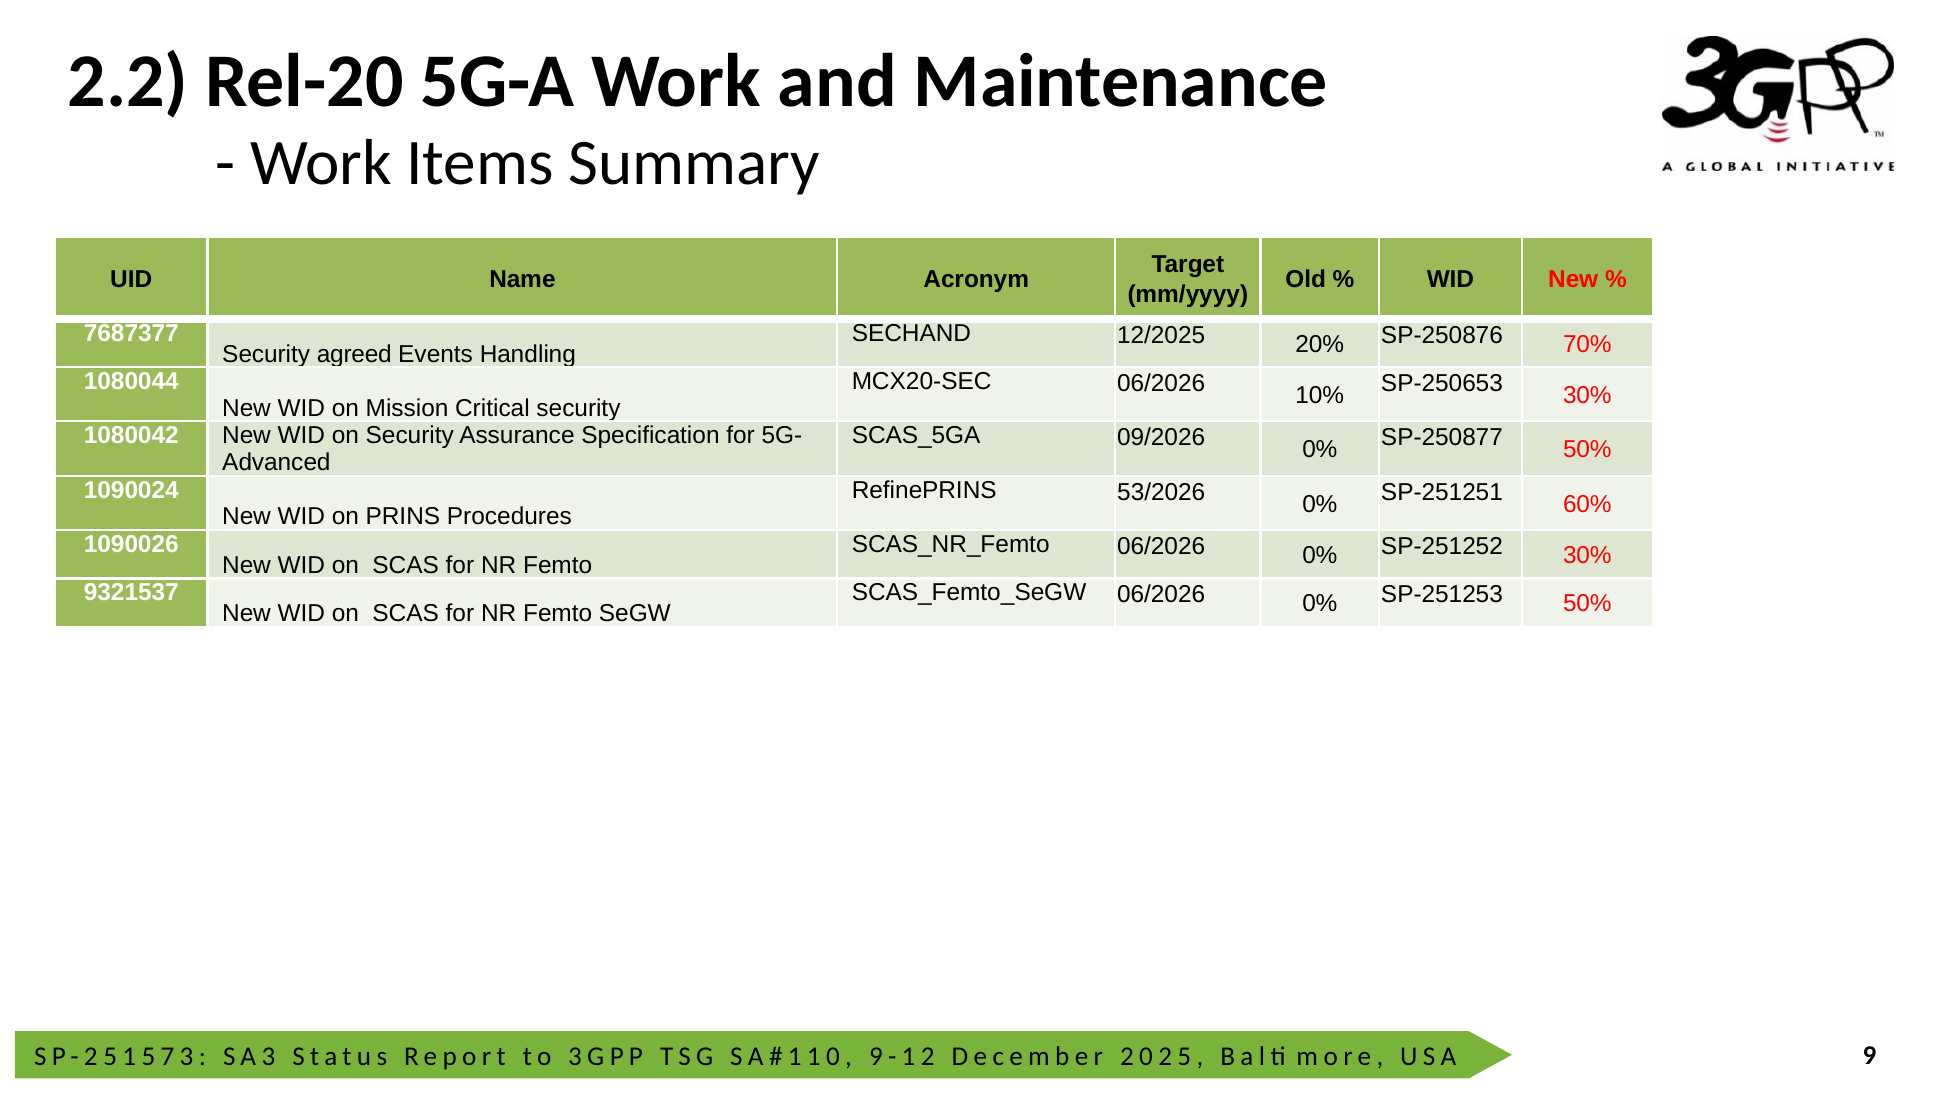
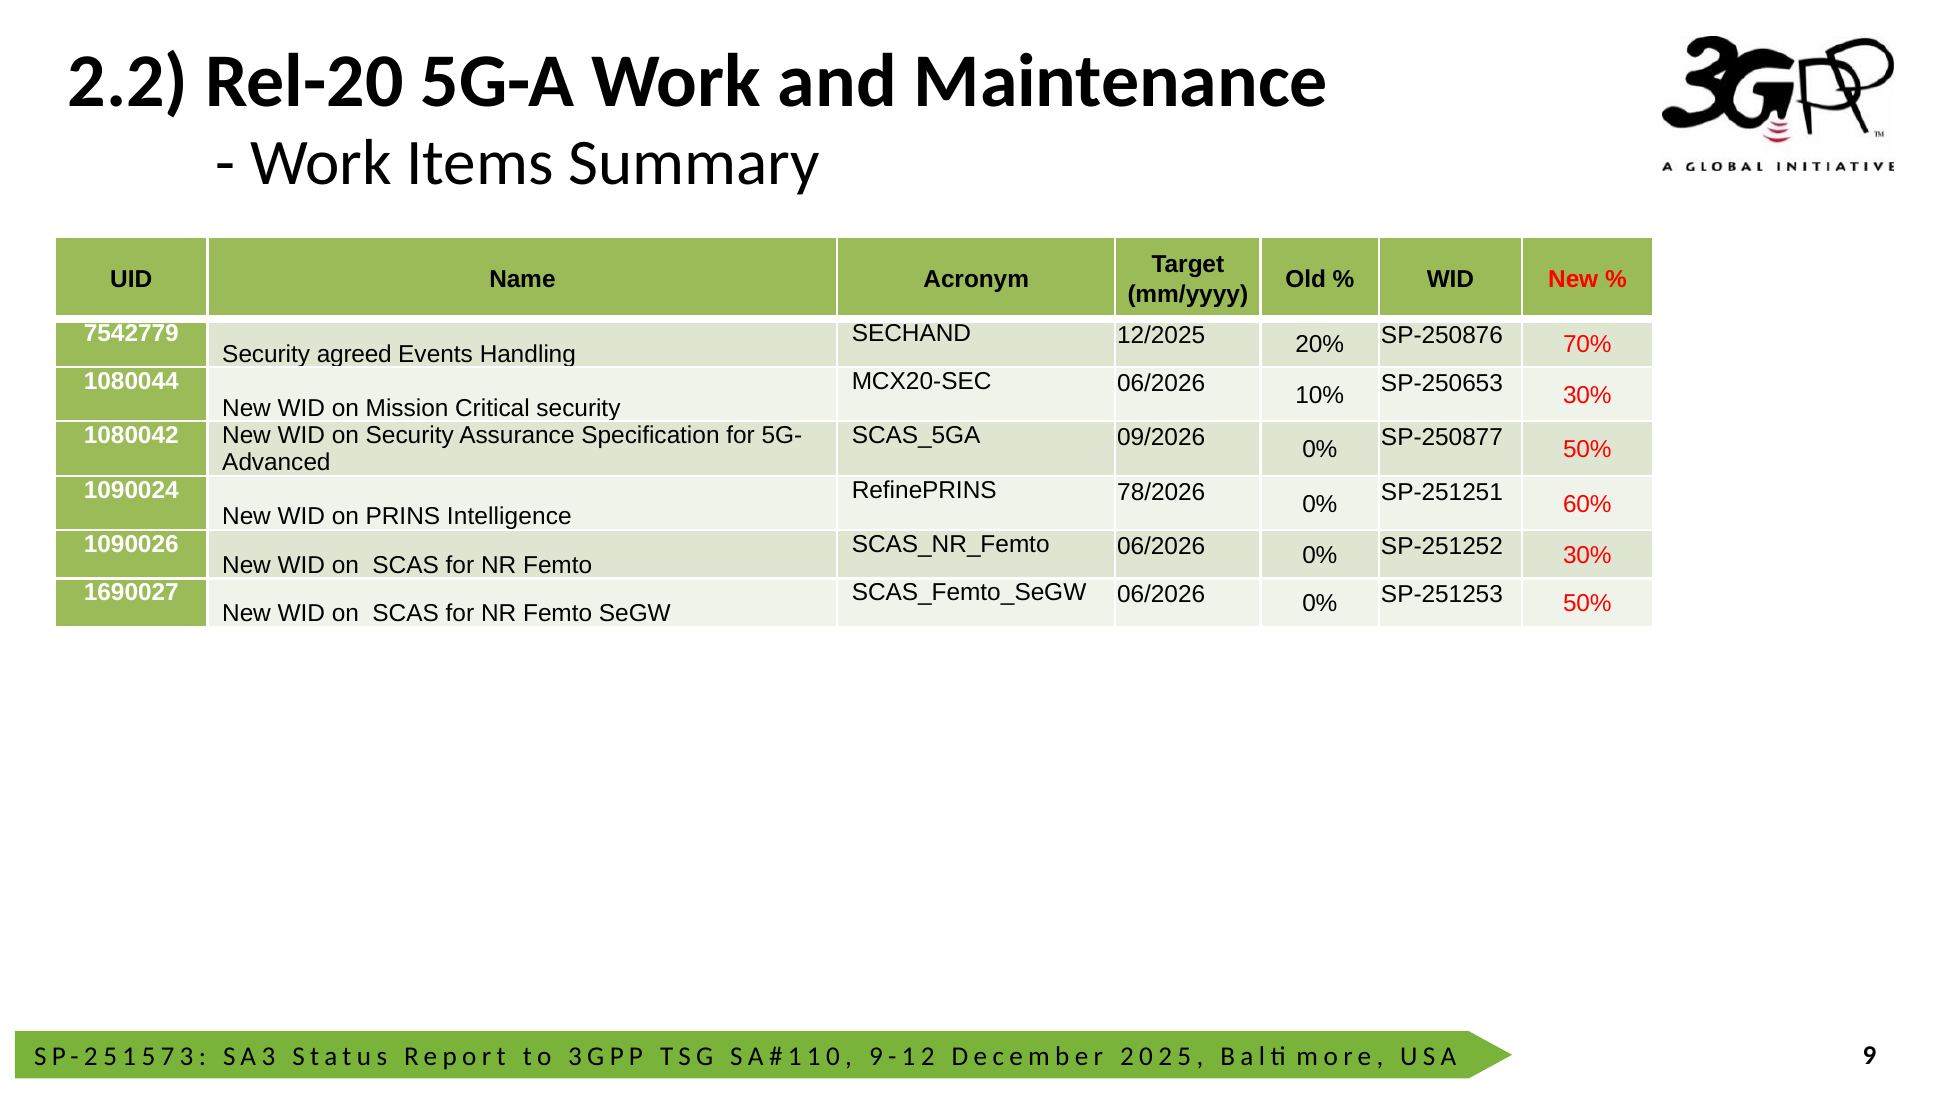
7687377: 7687377 -> 7542779
53/2026: 53/2026 -> 78/2026
Procedures: Procedures -> Intelligence
9321537: 9321537 -> 1690027
